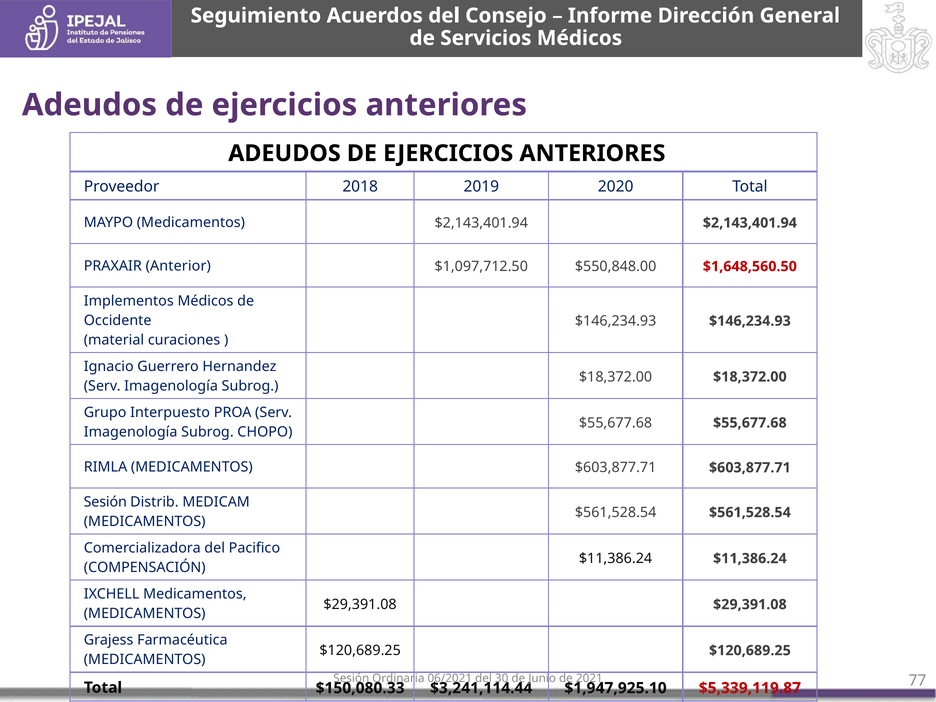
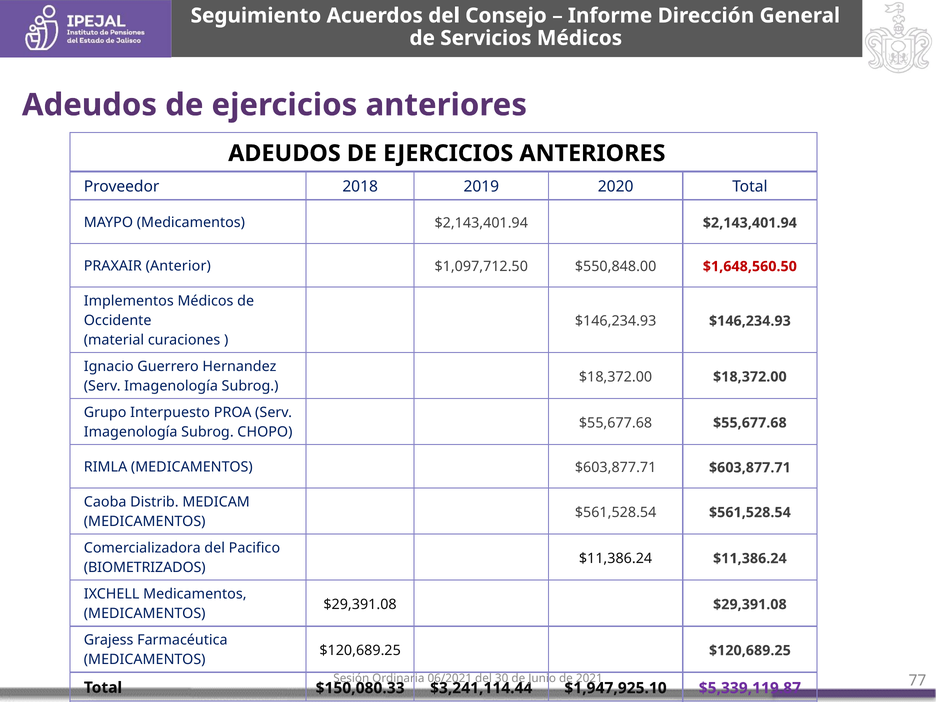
Sesión at (105, 502): Sesión -> Caoba
COMPENSACIÓN: COMPENSACIÓN -> BIOMETRIZADOS
$5,339,119.87 colour: red -> purple
